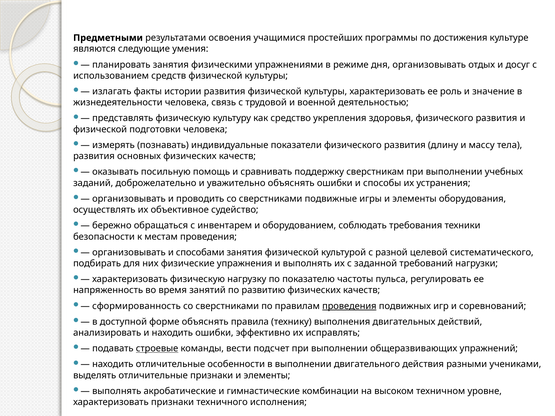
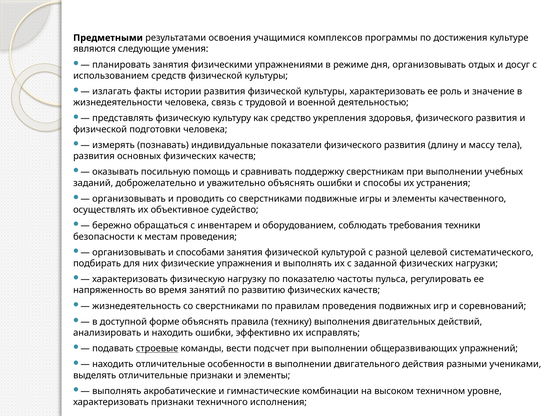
простейших: простейших -> комплексов
оборудования: оборудования -> качественного
заданной требований: требований -> физических
сформированность: сформированность -> жизнедеятельность
проведения at (349, 306) underline: present -> none
